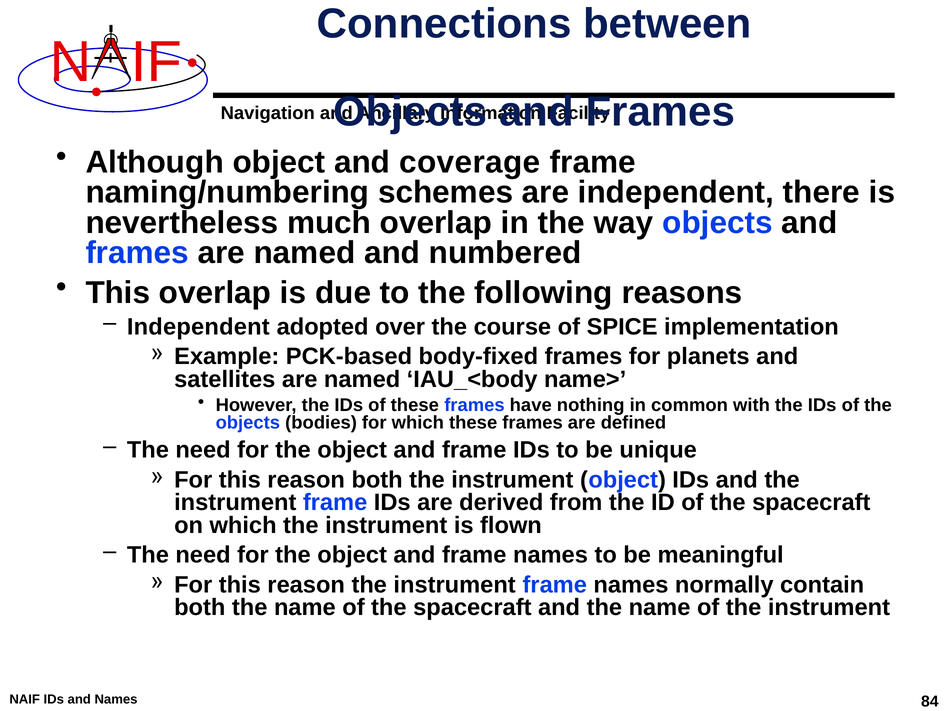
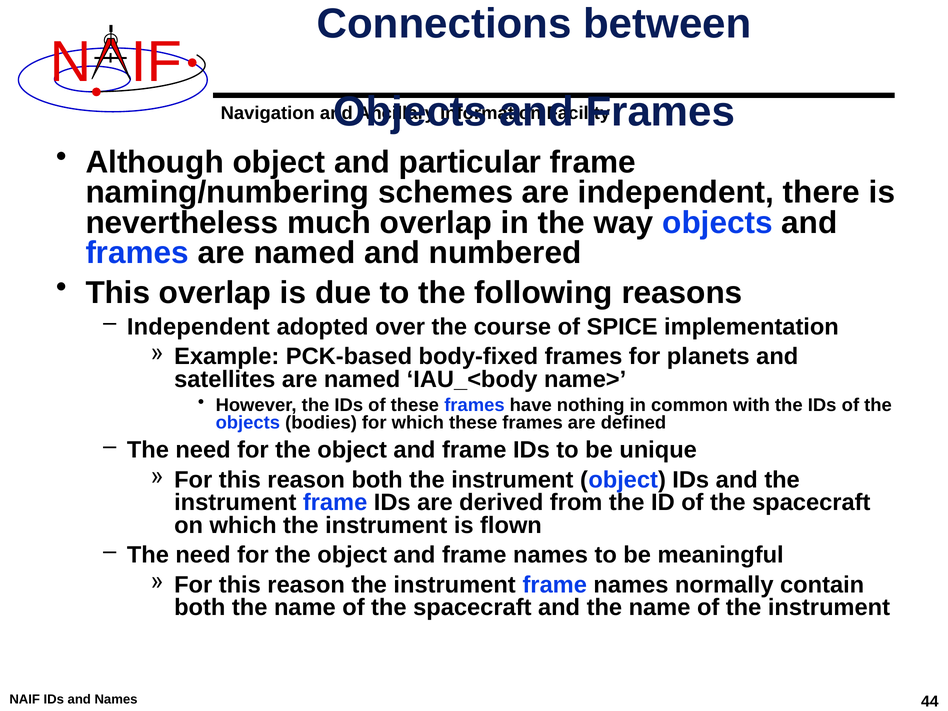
coverage: coverage -> particular
84: 84 -> 44
